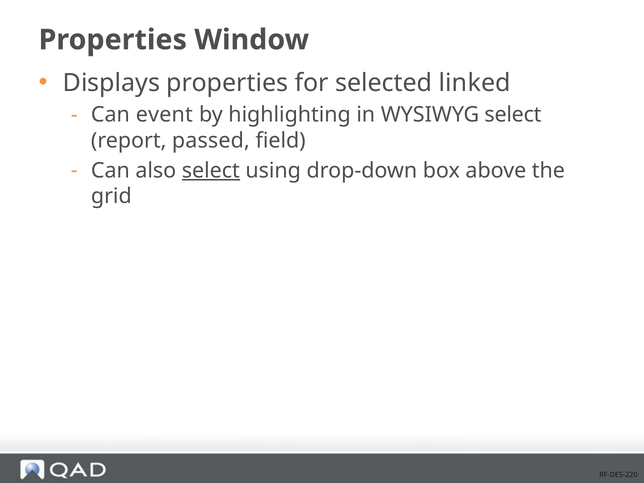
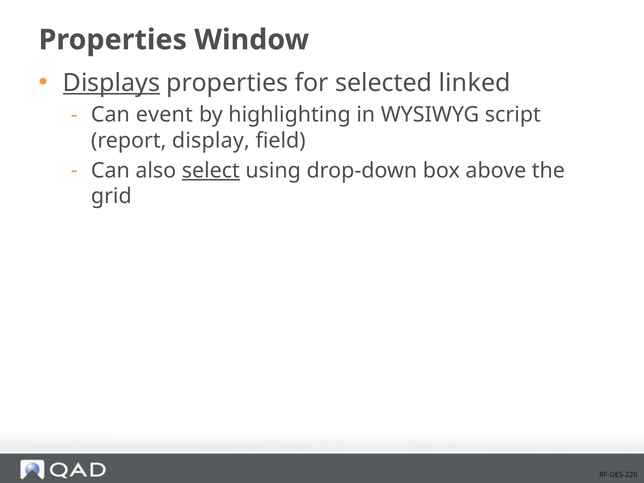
Displays underline: none -> present
WYSIWYG select: select -> script
passed: passed -> display
